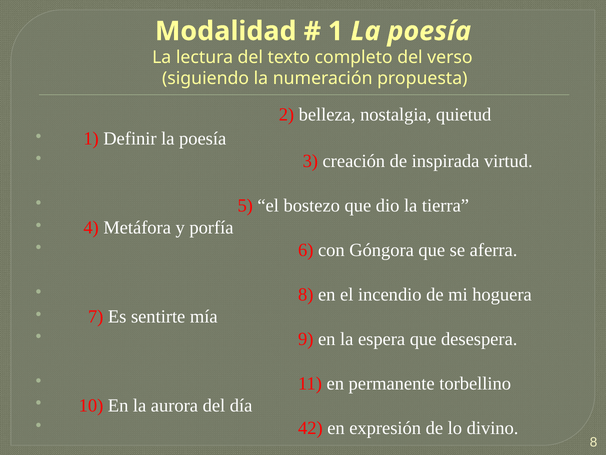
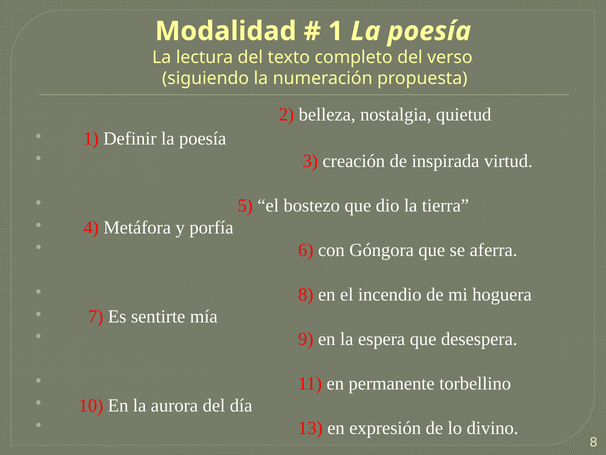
42: 42 -> 13
